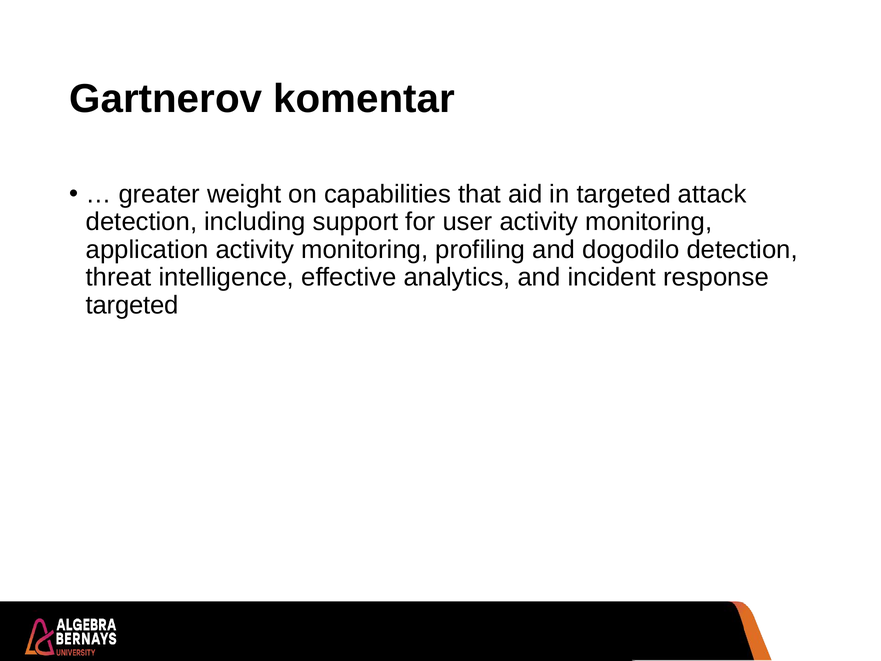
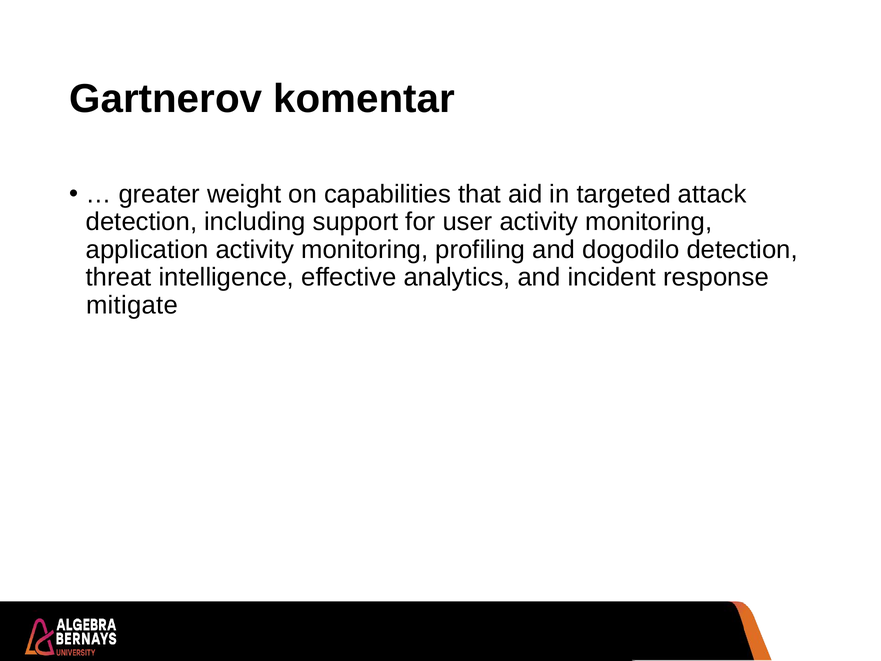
targeted at (132, 305): targeted -> mitigate
